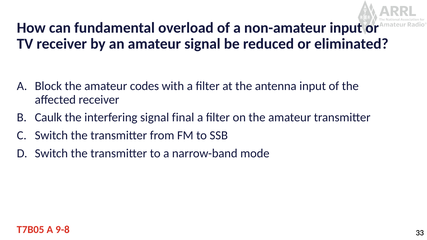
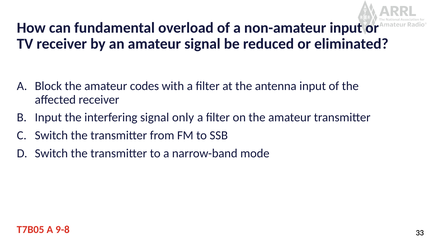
Caulk at (48, 118): Caulk -> Input
final: final -> only
